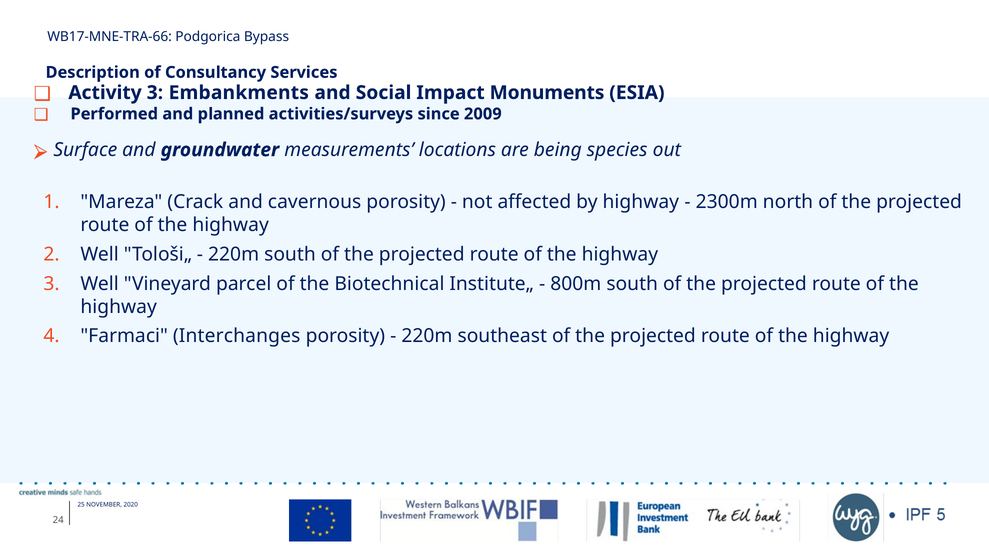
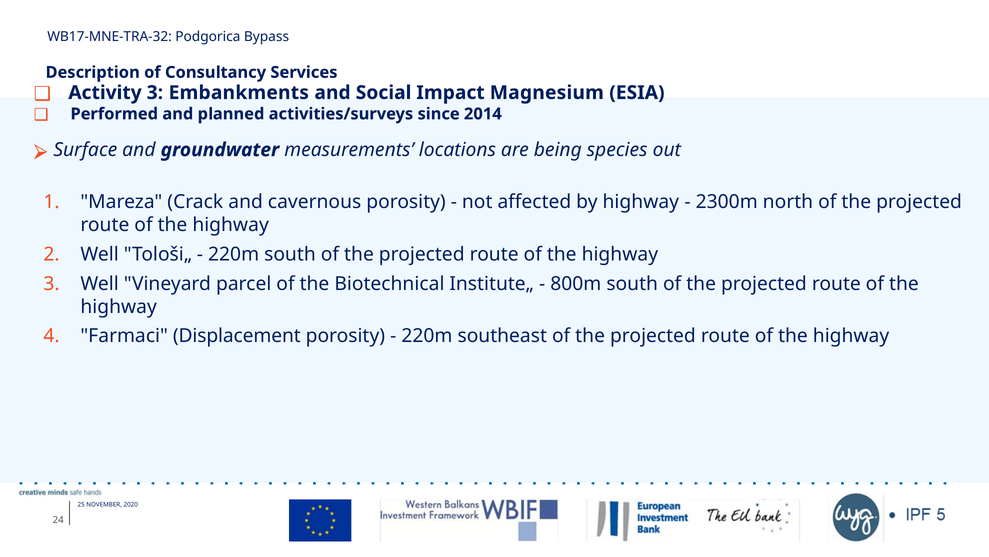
WB17-MNE-TRA-66: WB17-MNE-TRA-66 -> WB17-MNE-TRA-32
Monuments: Monuments -> Magnesium
2009: 2009 -> 2014
Interchanges: Interchanges -> Displacement
